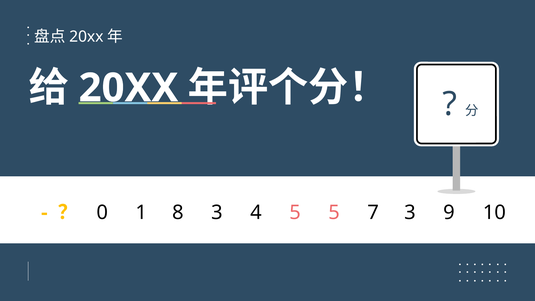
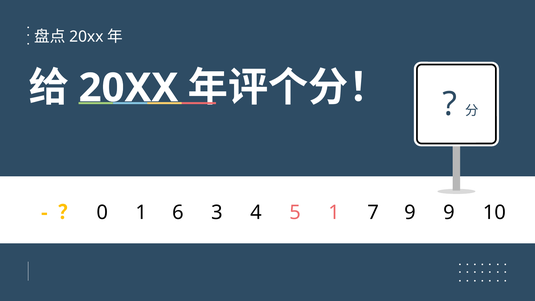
8: 8 -> 6
5 5: 5 -> 1
7 3: 3 -> 9
